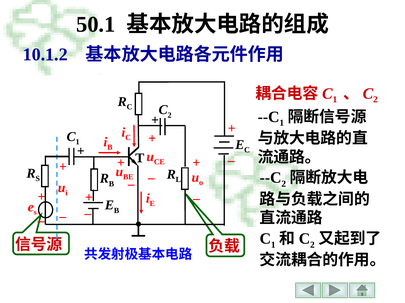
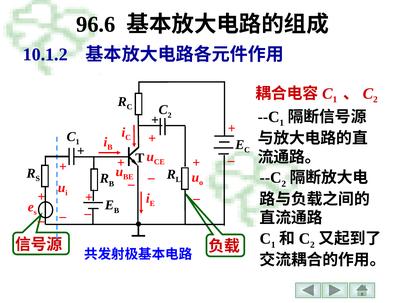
50.1: 50.1 -> 96.6
